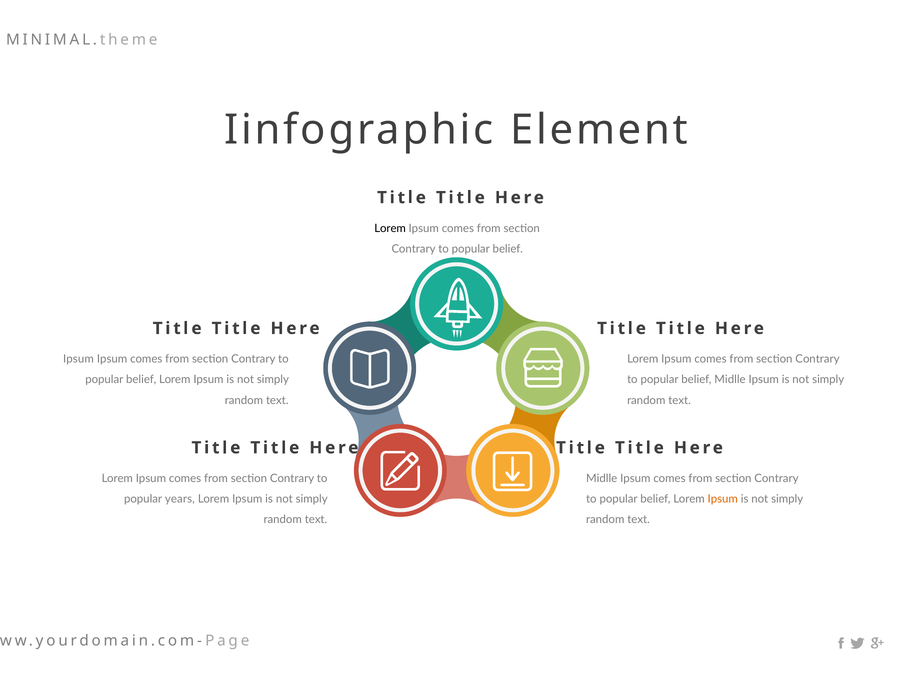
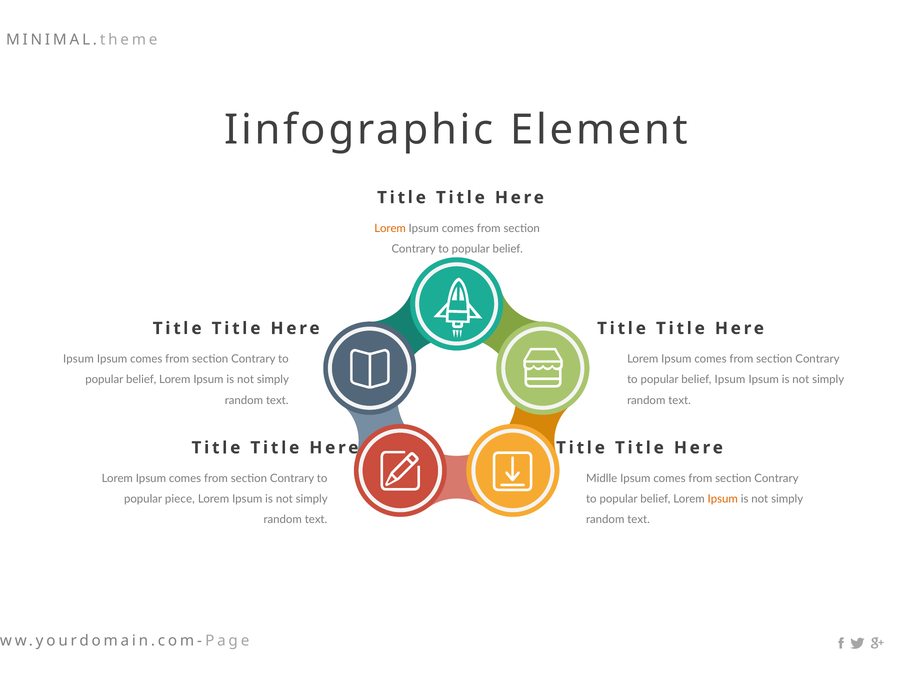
Lorem at (390, 228) colour: black -> orange
belief Midlle: Midlle -> Ipsum
years: years -> piece
